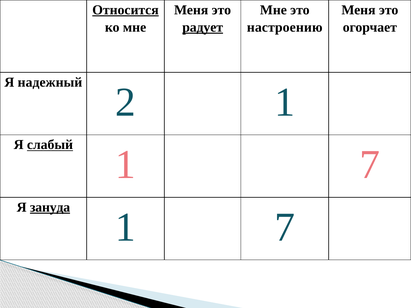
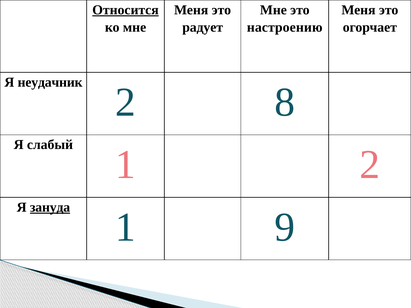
радует underline: present -> none
надежный: надежный -> неудачник
2 1: 1 -> 8
слабый underline: present -> none
7 at (370, 165): 7 -> 2
7 at (285, 227): 7 -> 9
